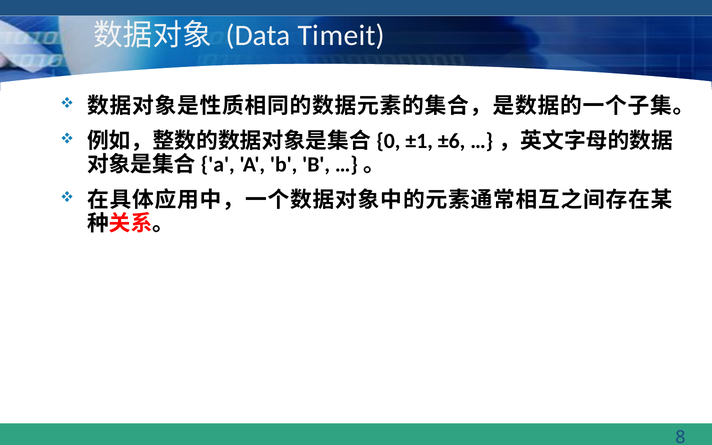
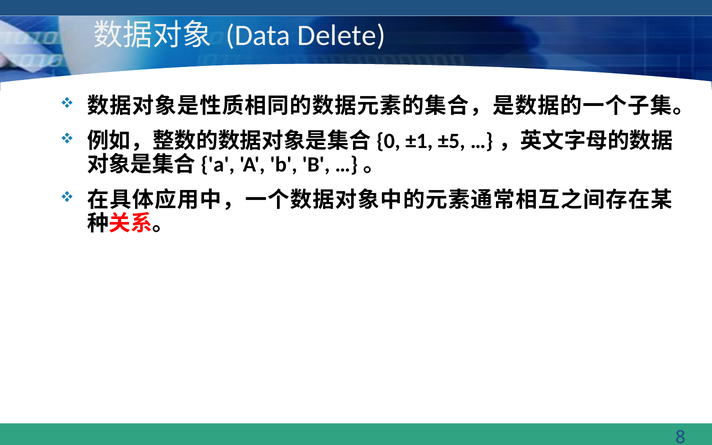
Timeit: Timeit -> Delete
±6: ±6 -> ±5
